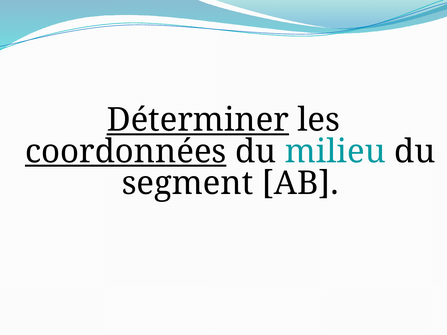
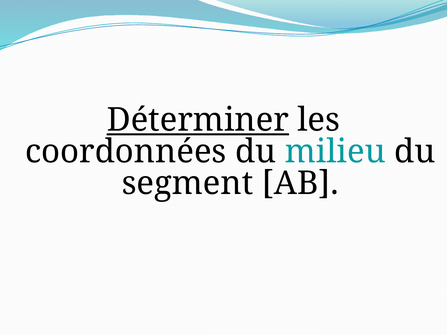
coordonnées underline: present -> none
